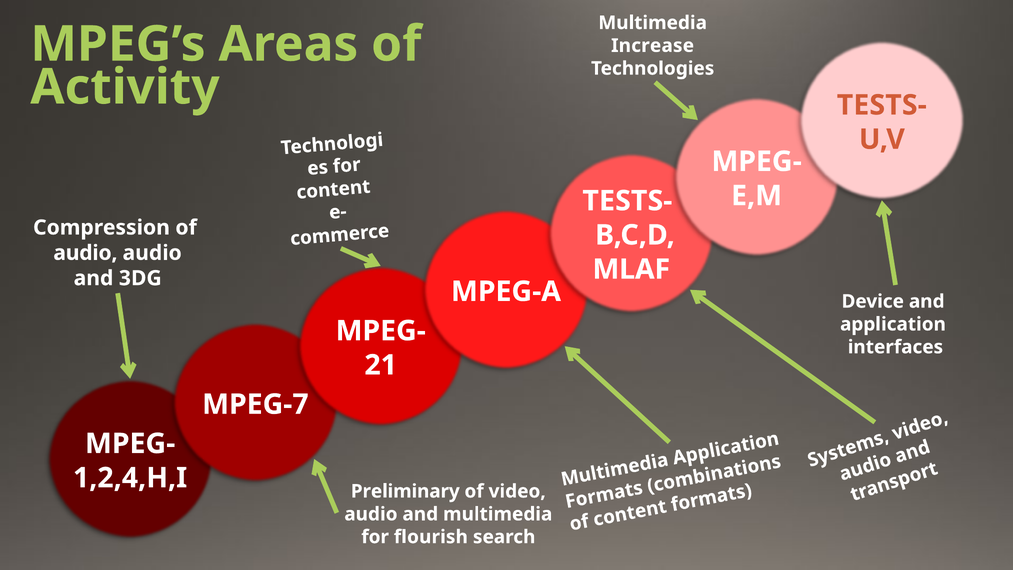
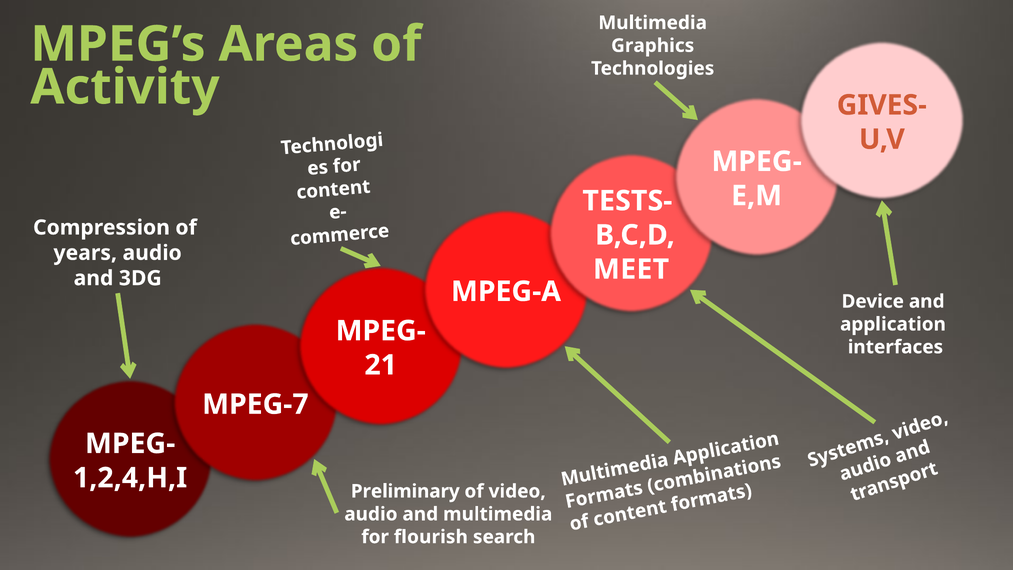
Increase: Increase -> Graphics
TESTS- at (882, 105): TESTS- -> GIVES-
audio at (85, 253): audio -> years
MLAF: MLAF -> MEET
